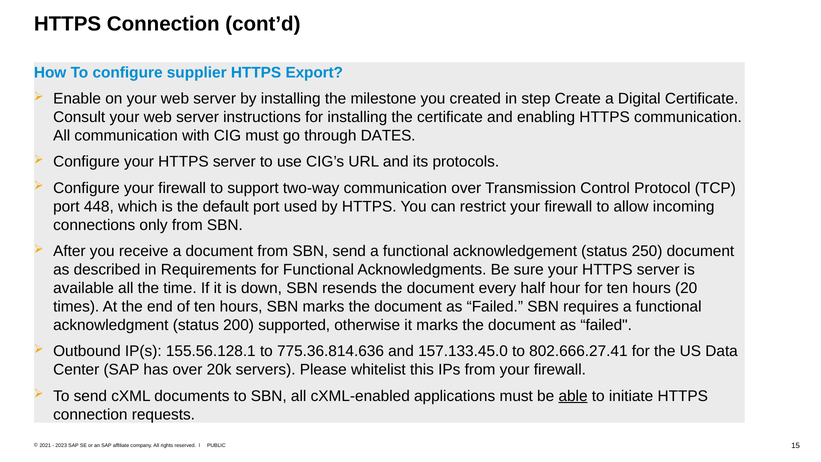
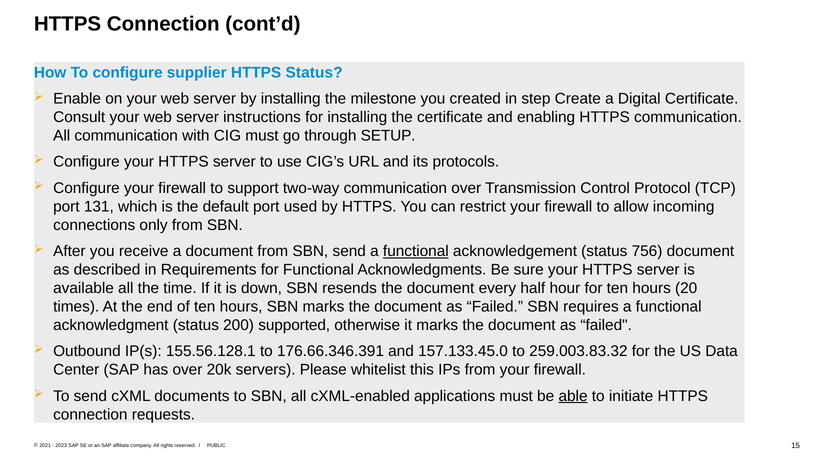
HTTPS Export: Export -> Status
DATES: DATES -> SETUP
448: 448 -> 131
functional at (416, 251) underline: none -> present
250: 250 -> 756
775.36.814.636: 775.36.814.636 -> 176.66.346.391
802.666.27.41: 802.666.27.41 -> 259.003.83.32
